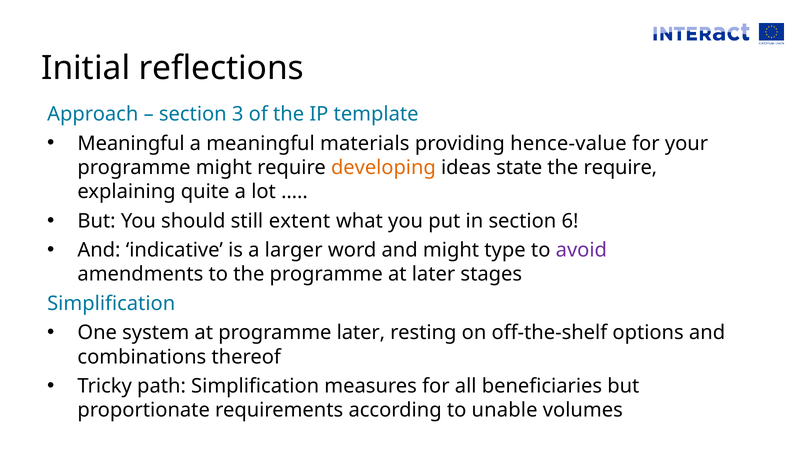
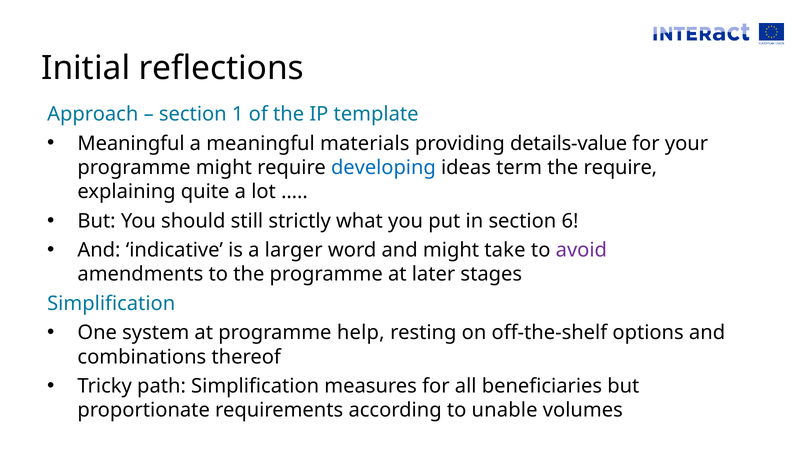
3: 3 -> 1
hence-value: hence-value -> details-value
developing colour: orange -> blue
state: state -> term
extent: extent -> strictly
type: type -> take
programme later: later -> help
